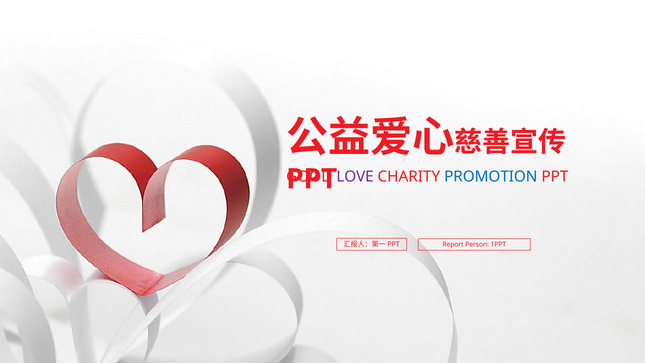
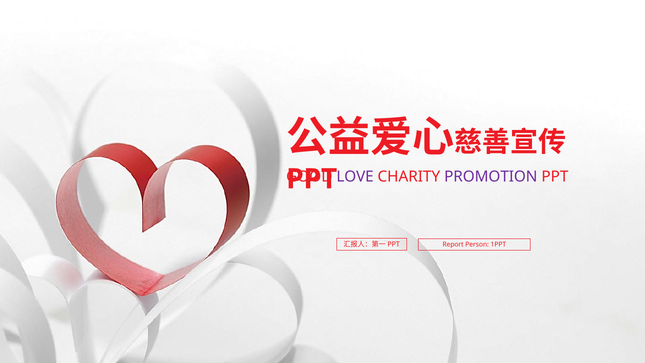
PROMOTION colour: blue -> purple
